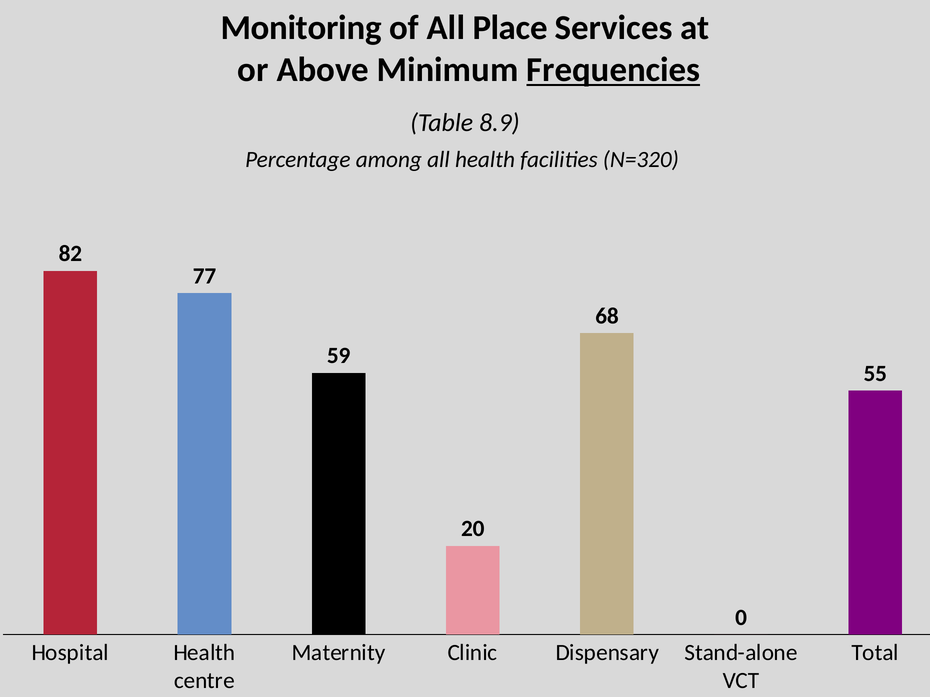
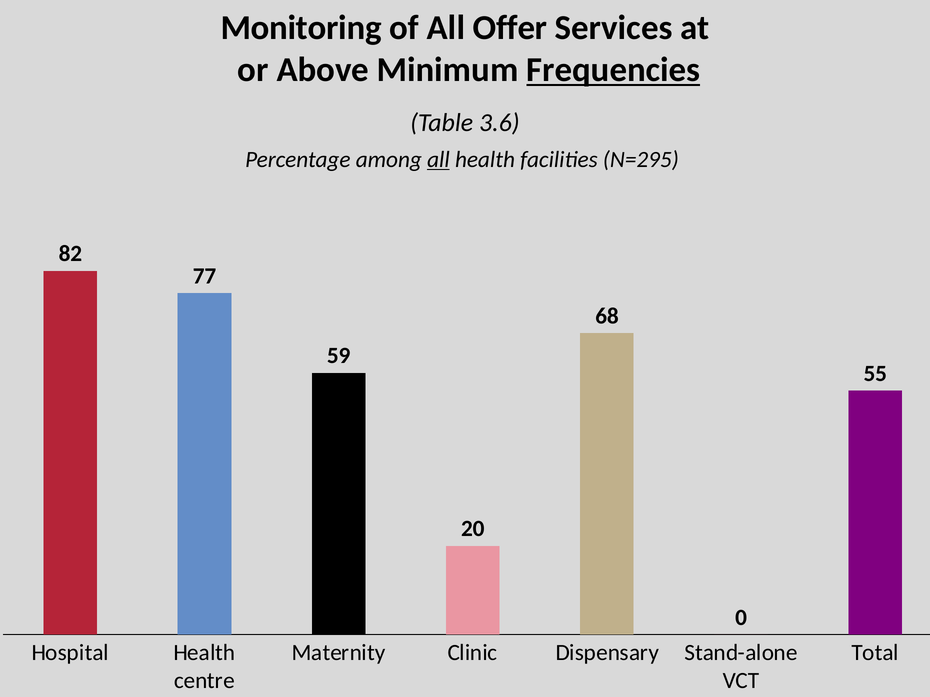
Place: Place -> Offer
8.9: 8.9 -> 3.6
all at (438, 160) underline: none -> present
N=320: N=320 -> N=295
